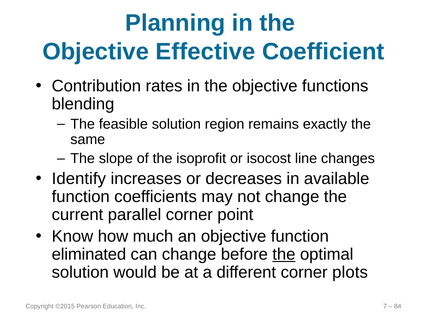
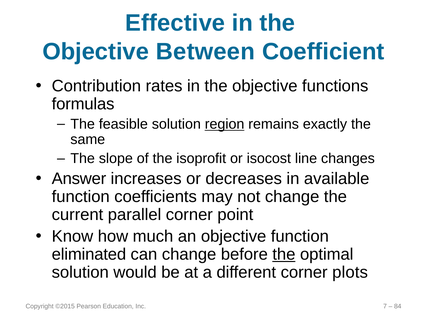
Planning: Planning -> Effective
Effective: Effective -> Between
blending: blending -> formulas
region underline: none -> present
Identify: Identify -> Answer
